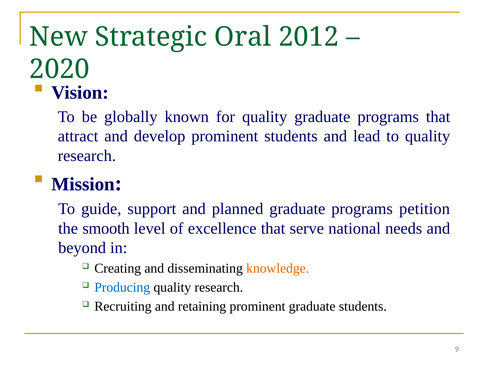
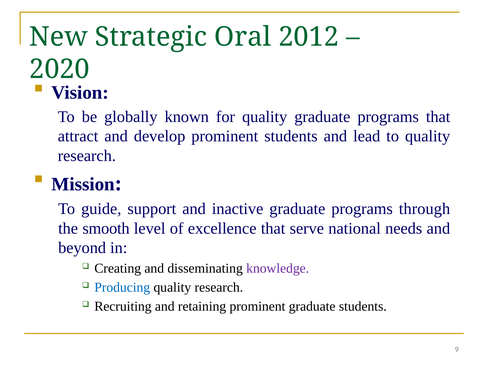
planned: planned -> inactive
petition: petition -> through
knowledge colour: orange -> purple
